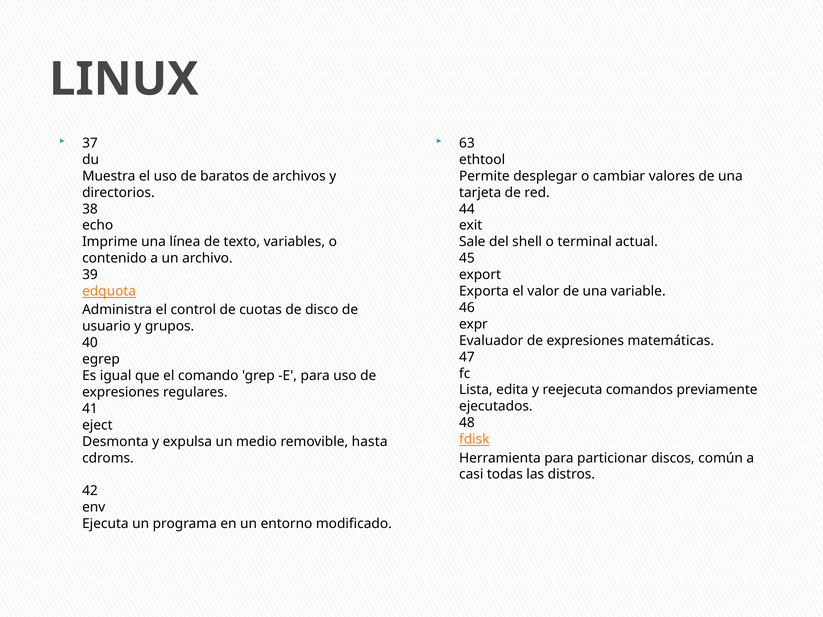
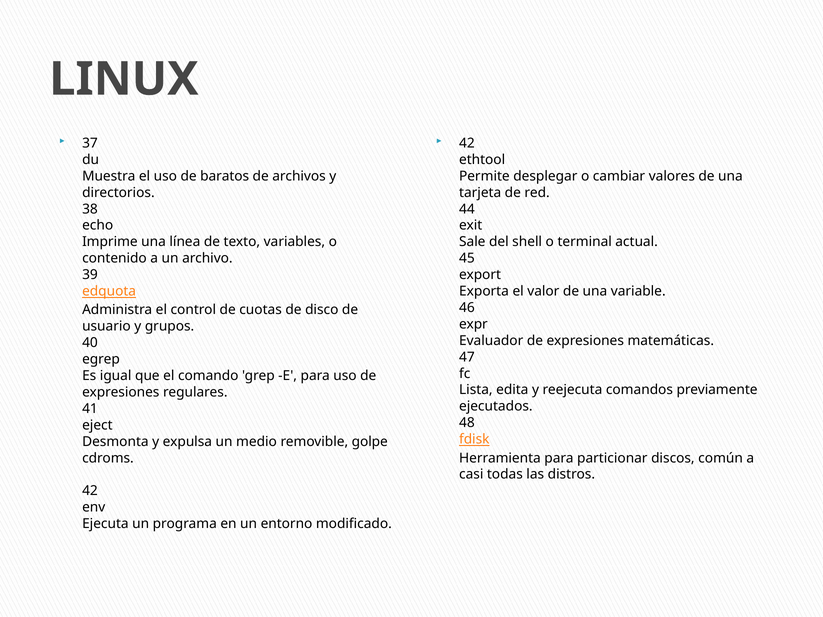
63 at (467, 143): 63 -> 42
hasta: hasta -> golpe
